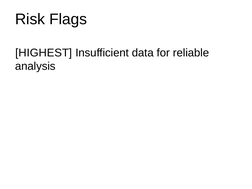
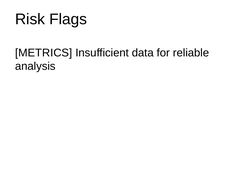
HIGHEST: HIGHEST -> METRICS
